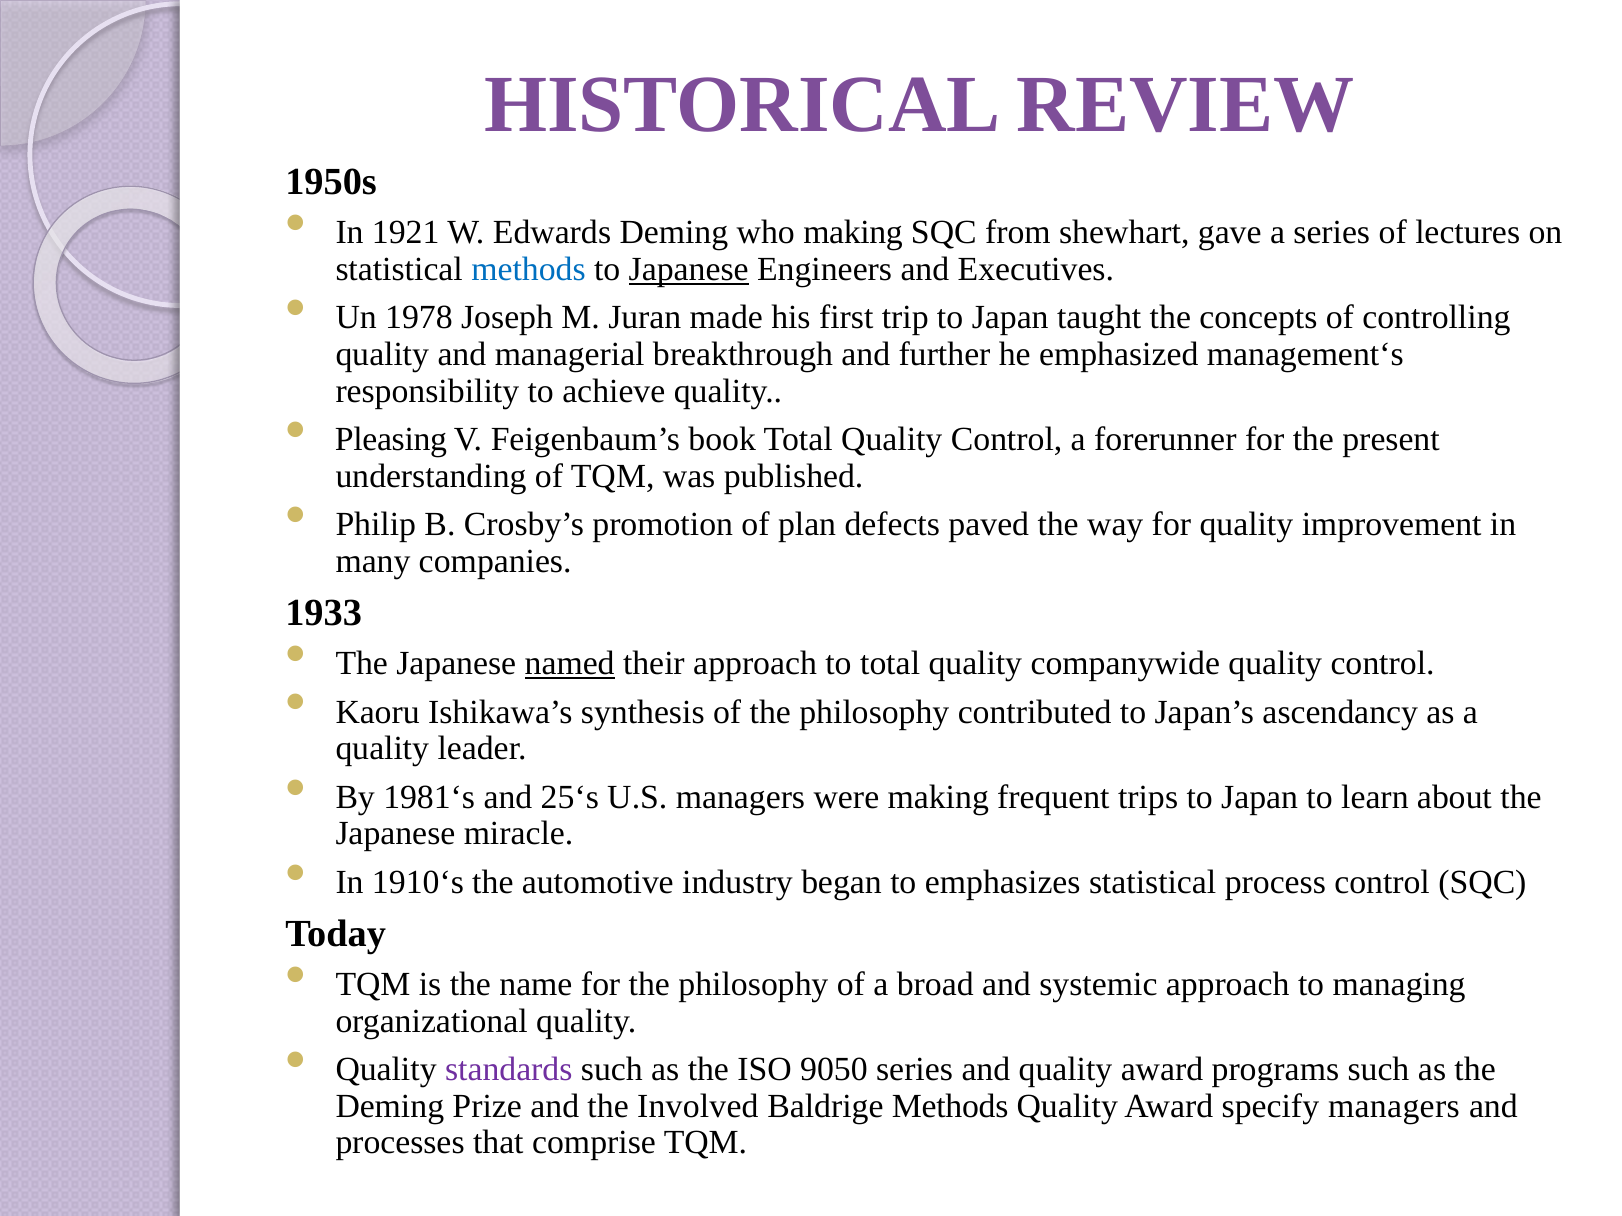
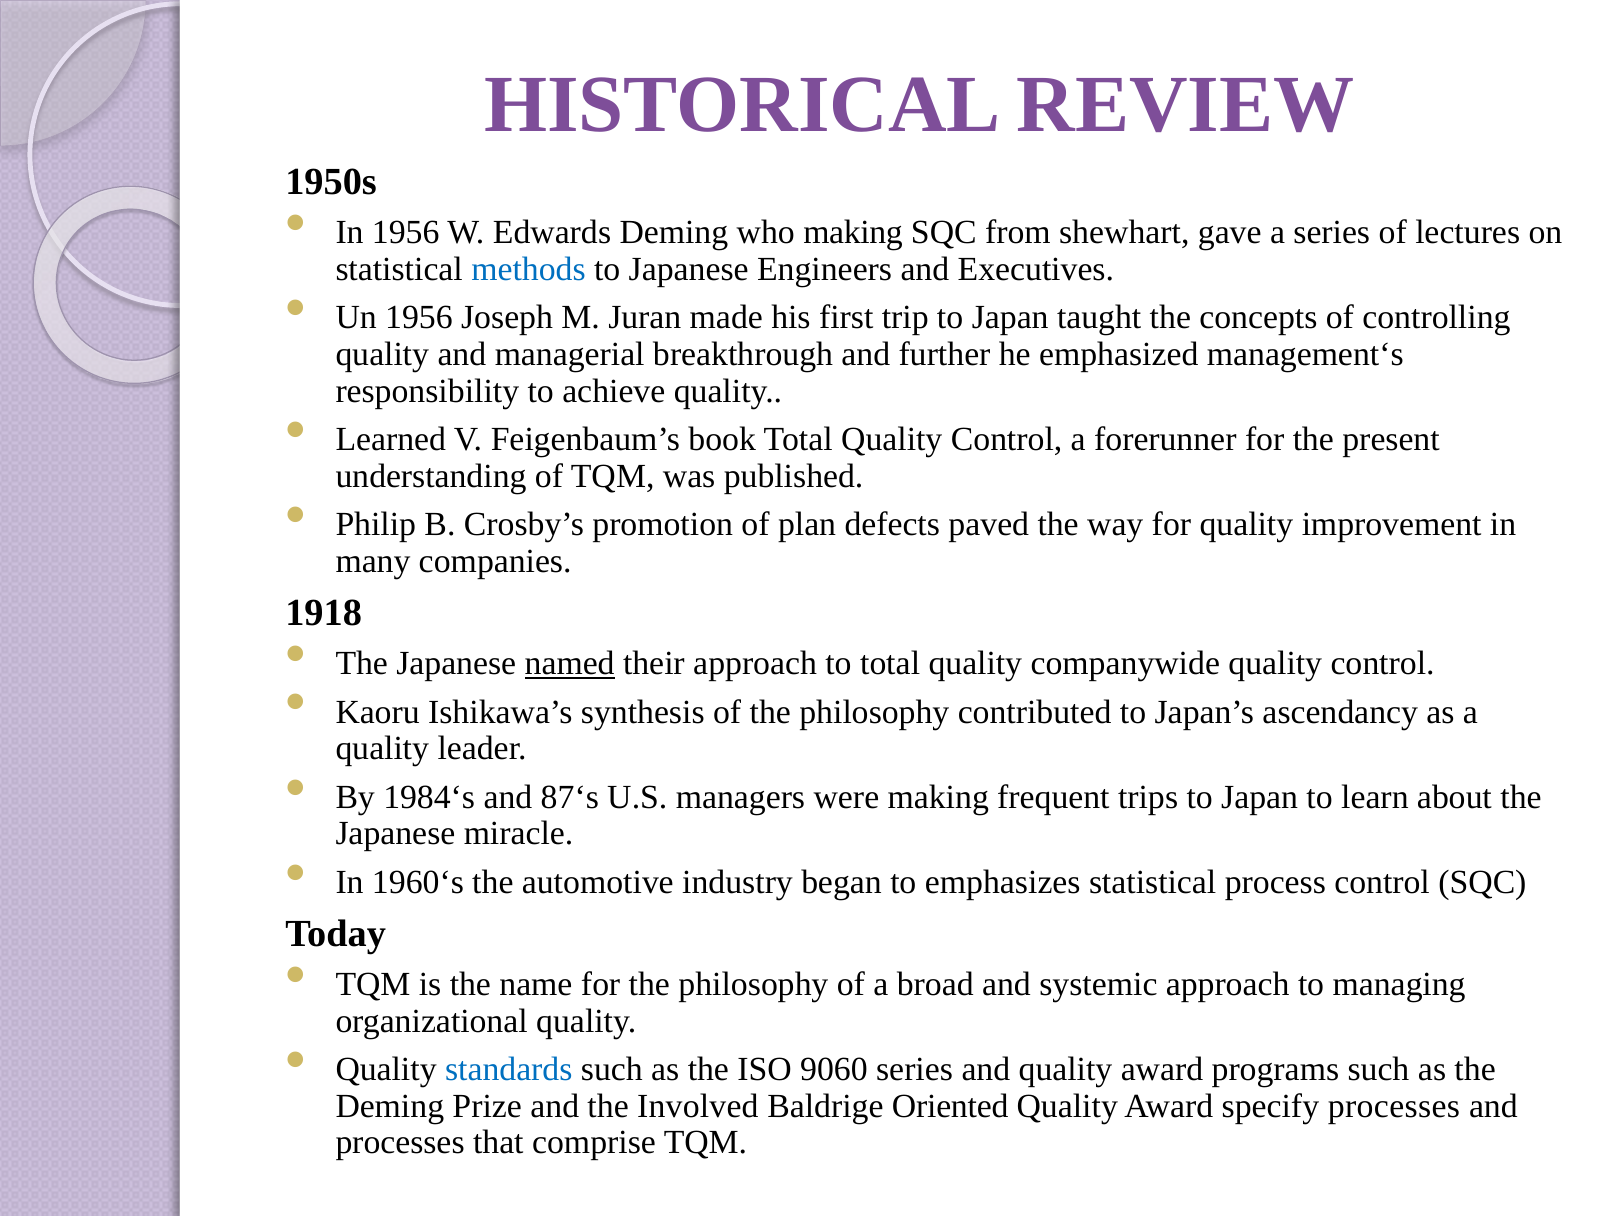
In 1921: 1921 -> 1956
Japanese at (689, 269) underline: present -> none
Un 1978: 1978 -> 1956
Pleasing: Pleasing -> Learned
1933: 1933 -> 1918
1981‘s: 1981‘s -> 1984‘s
25‘s: 25‘s -> 87‘s
1910‘s: 1910‘s -> 1960‘s
standards colour: purple -> blue
9050: 9050 -> 9060
Baldrige Methods: Methods -> Oriented
specify managers: managers -> processes
